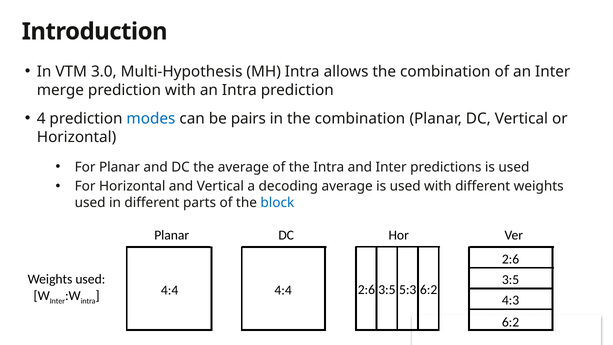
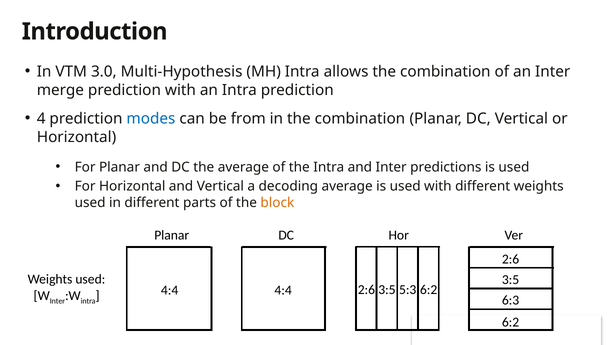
pairs: pairs -> from
block colour: blue -> orange
4:3: 4:3 -> 6:3
